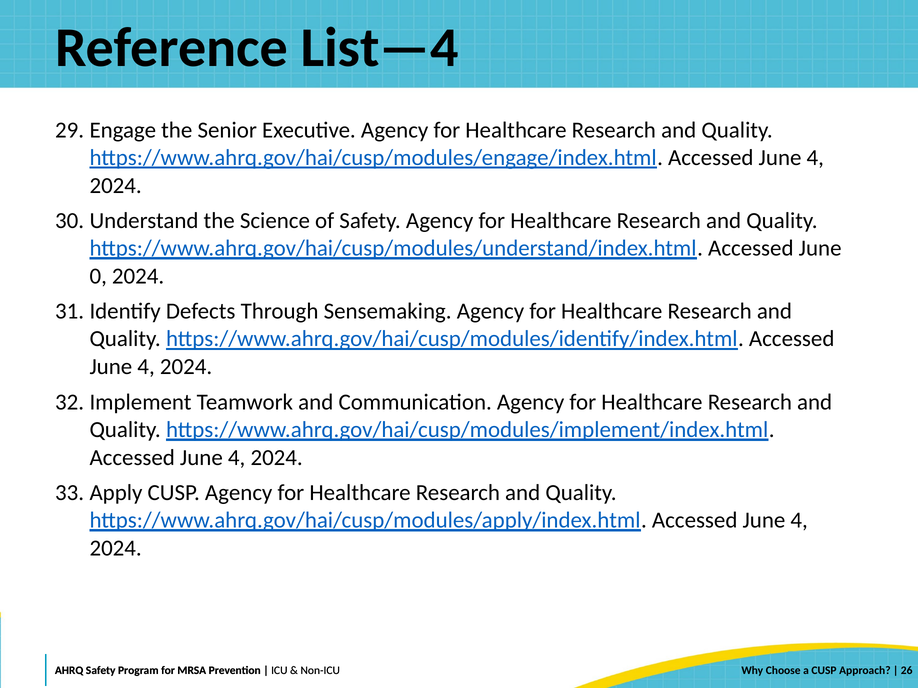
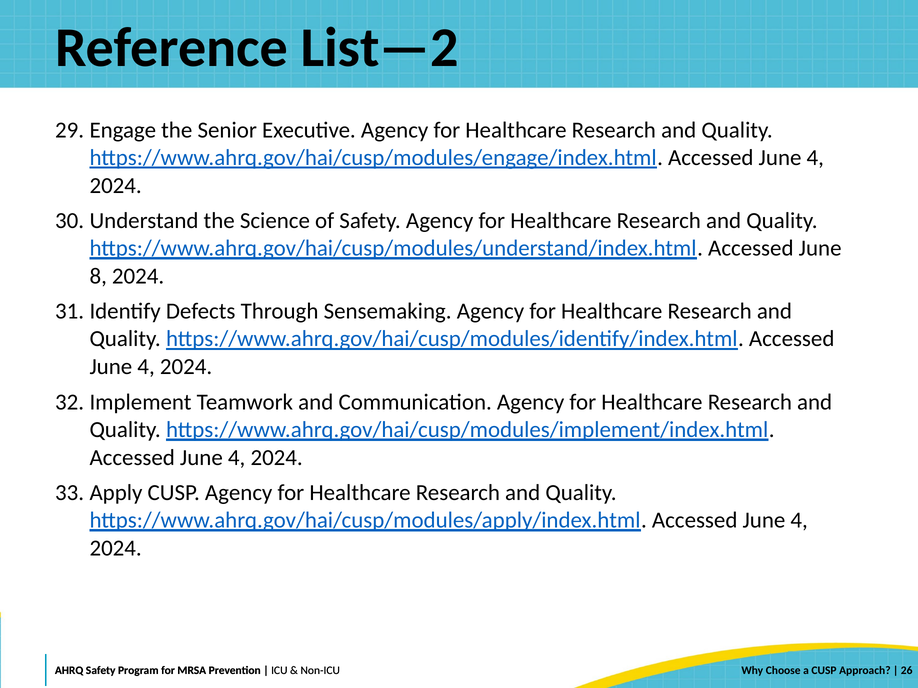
List—4: List—4 -> List—2
0: 0 -> 8
